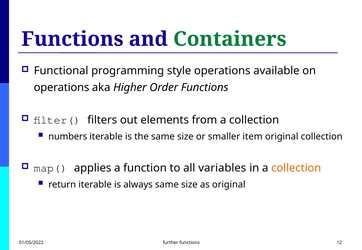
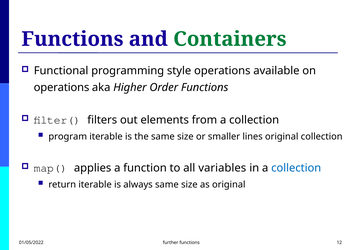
numbers: numbers -> program
item: item -> lines
collection at (296, 168) colour: orange -> blue
